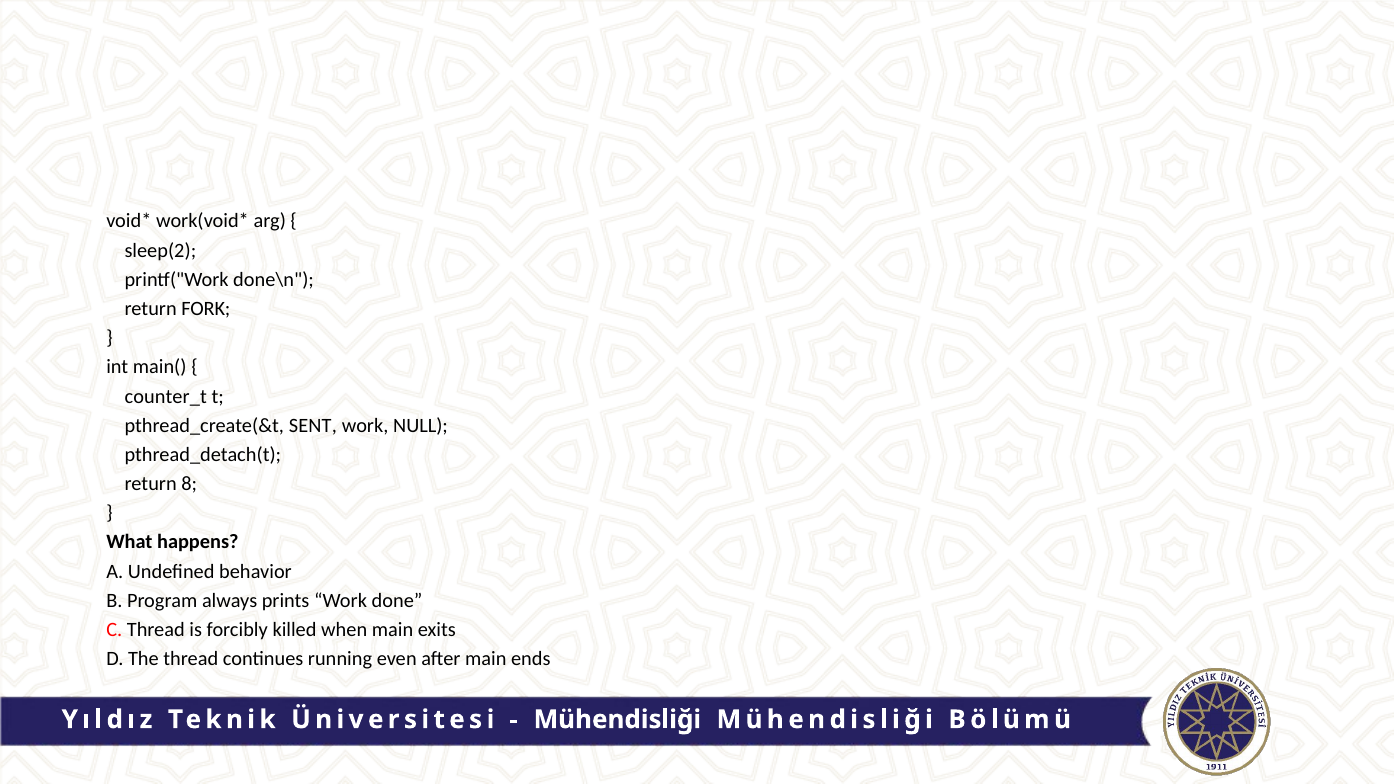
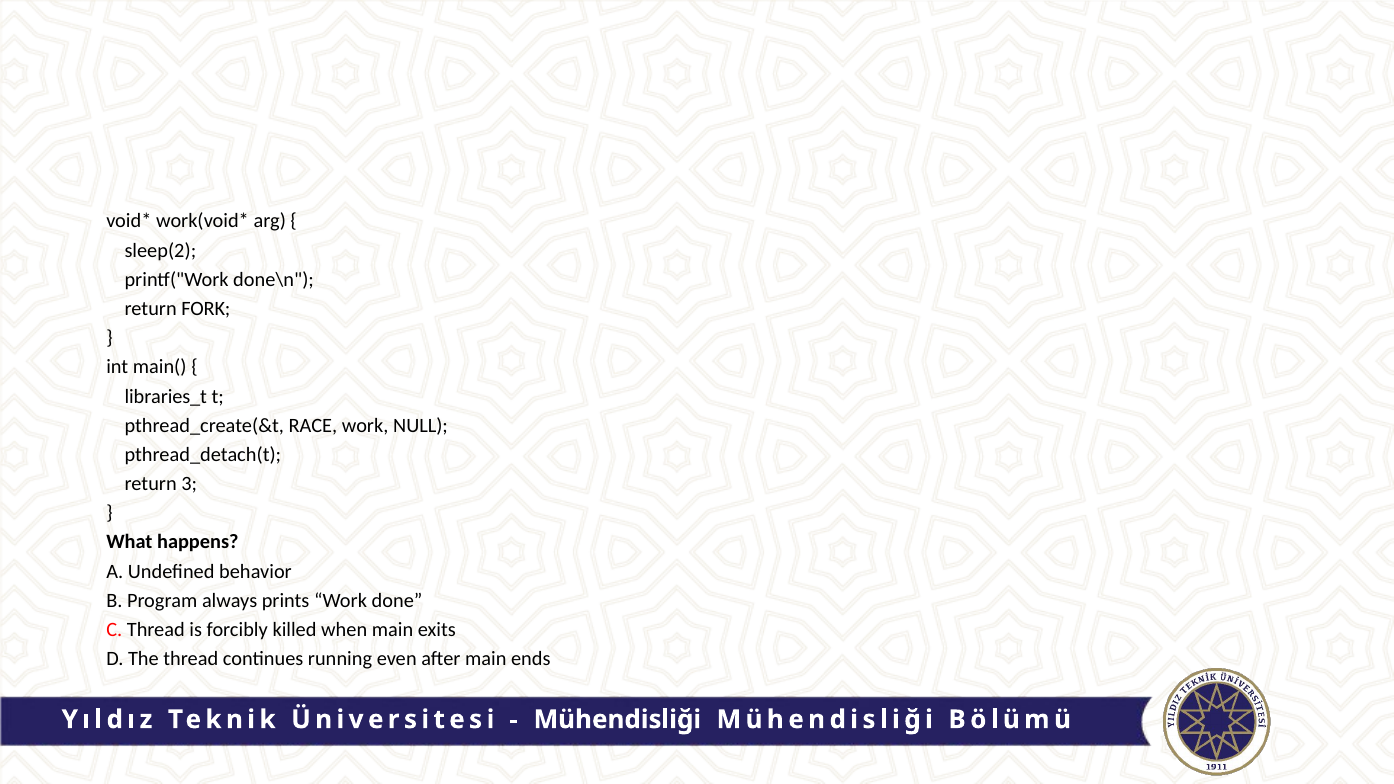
counter_t: counter_t -> libraries_t
SENT: SENT -> RACE
8: 8 -> 3
